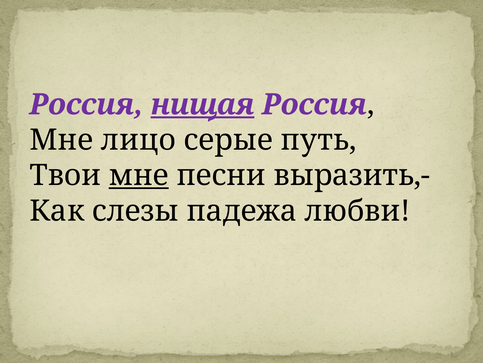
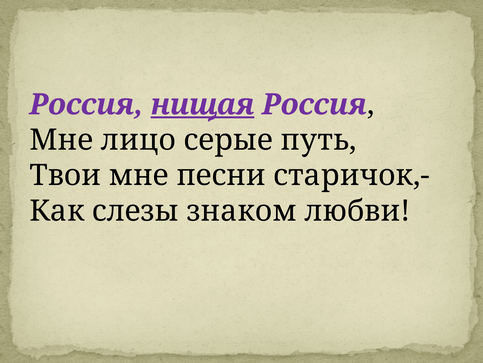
мне at (139, 175) underline: present -> none
выразить,-: выразить,- -> старичок,-
падежа: падежа -> знаком
